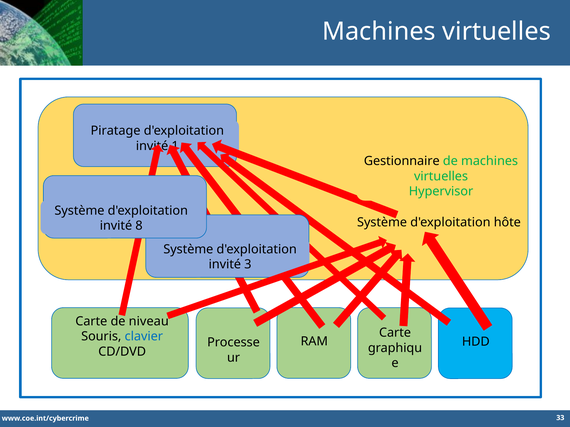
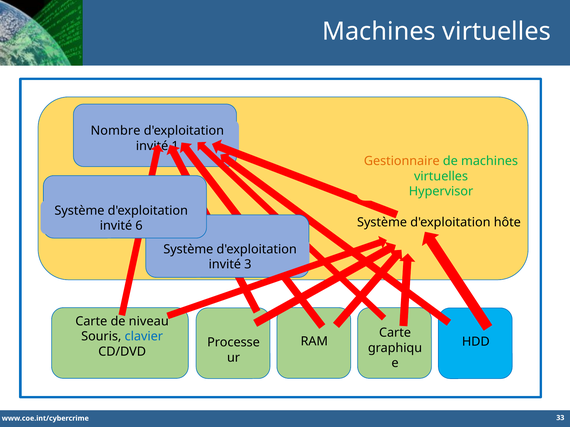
Piratage: Piratage -> Nombre
Gestionnaire colour: black -> orange
8: 8 -> 6
